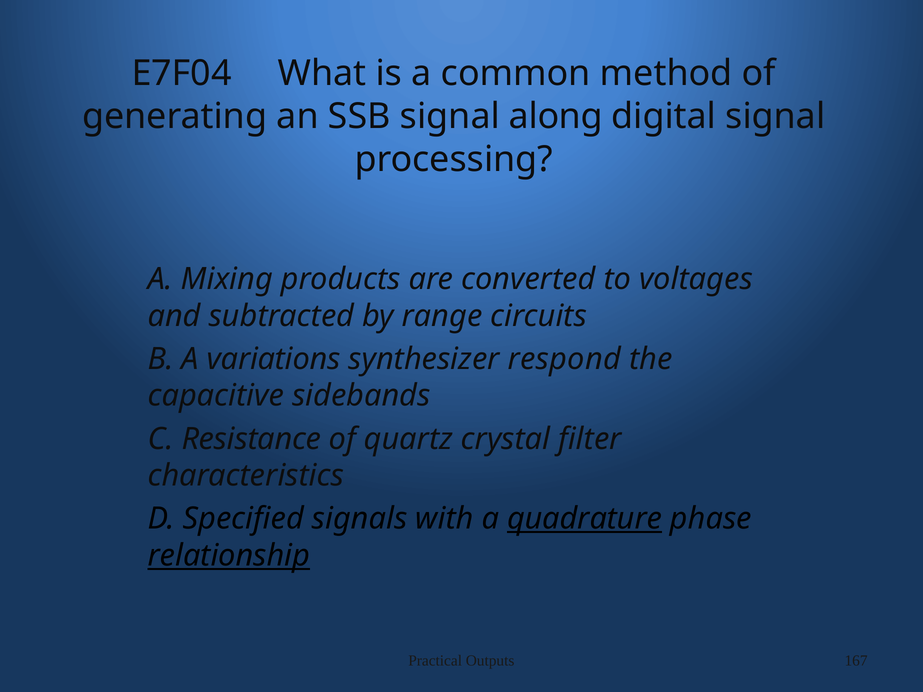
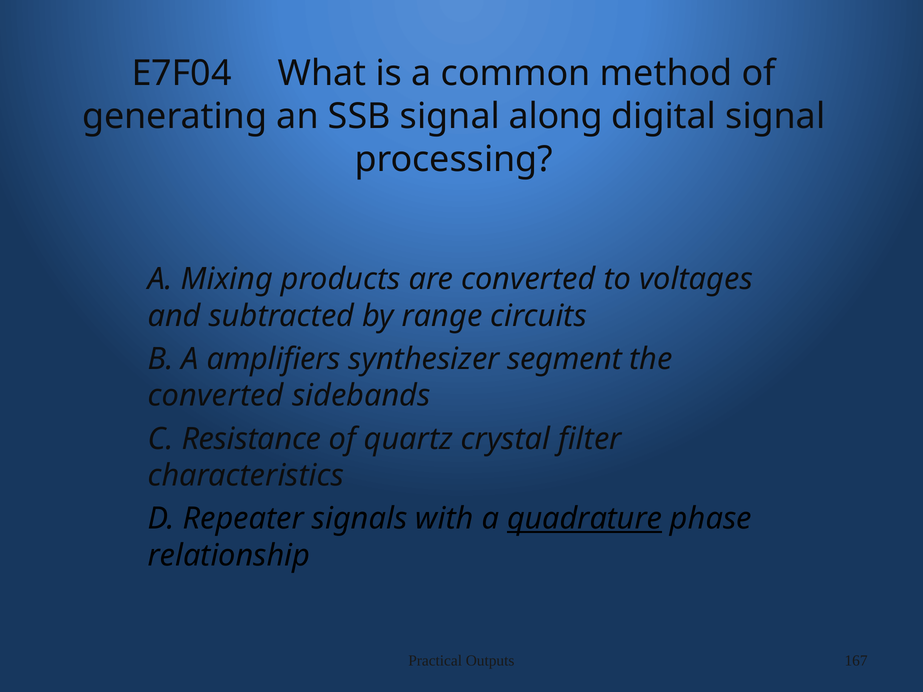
variations: variations -> amplifiers
respond: respond -> segment
capacitive at (216, 396): capacitive -> converted
Specified: Specified -> Repeater
relationship underline: present -> none
